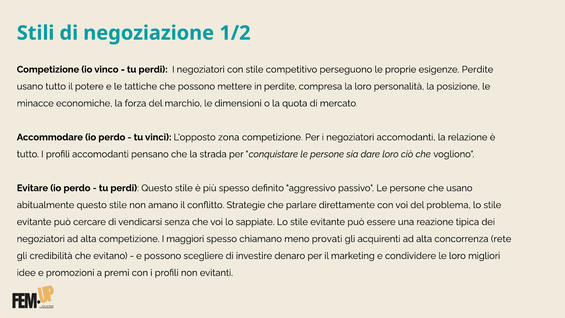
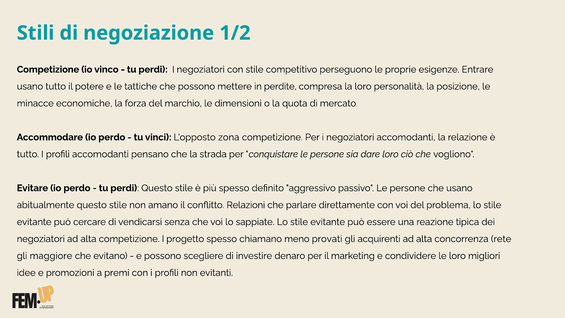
esigenze Perdite: Perdite -> Entrare
Strategie: Strategie -> Relazioni
maggiori: maggiori -> progetto
credibilità: credibilità -> maggiore
